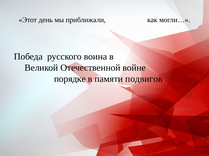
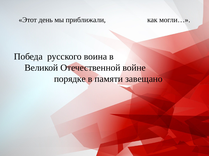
подвигов: подвигов -> завещано
